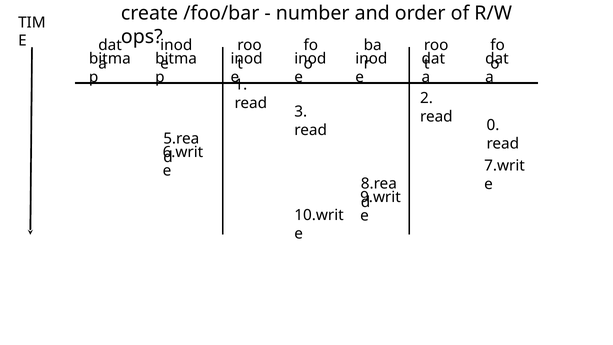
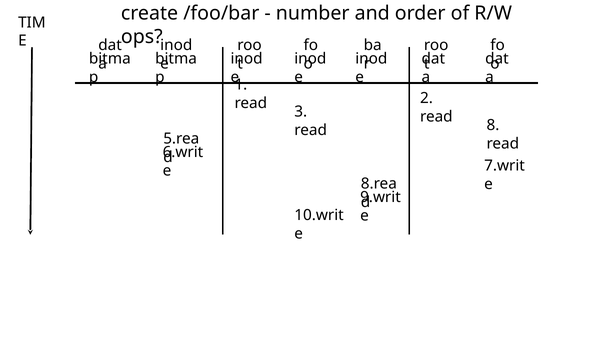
0: 0 -> 8
